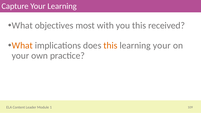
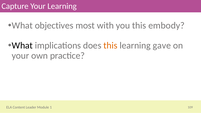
received: received -> embody
What at (22, 45) colour: orange -> black
learning your: your -> gave
